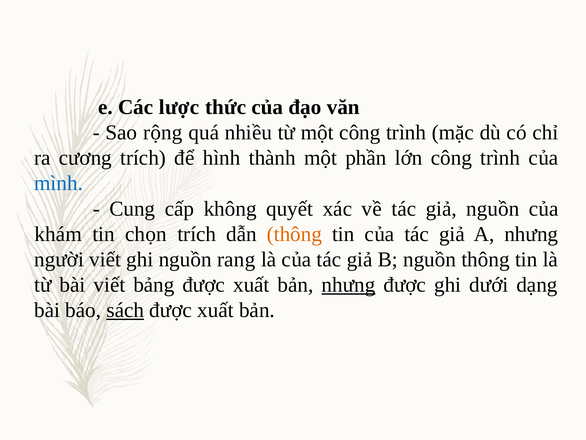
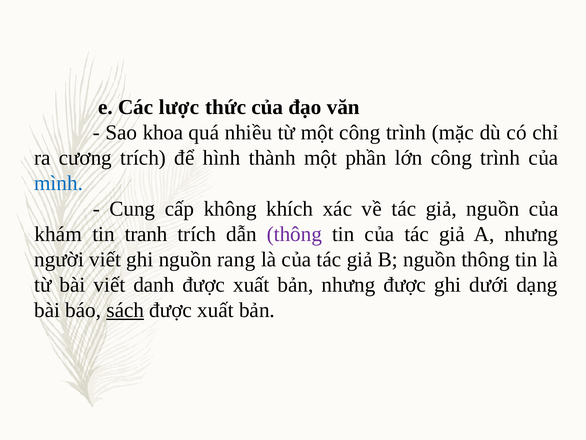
rộng: rộng -> khoa
quyết: quyết -> khích
chọn: chọn -> tranh
thông at (294, 234) colour: orange -> purple
bảng: bảng -> danh
nhưng at (348, 285) underline: present -> none
